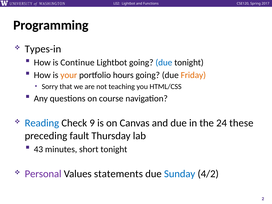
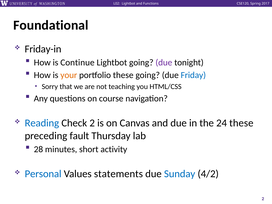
Programming: Programming -> Foundational
Types-in: Types-in -> Friday-in
due at (164, 62) colour: blue -> purple
portfolio hours: hours -> these
Friday colour: orange -> blue
Check 9: 9 -> 2
43: 43 -> 28
short tonight: tonight -> activity
Personal colour: purple -> blue
